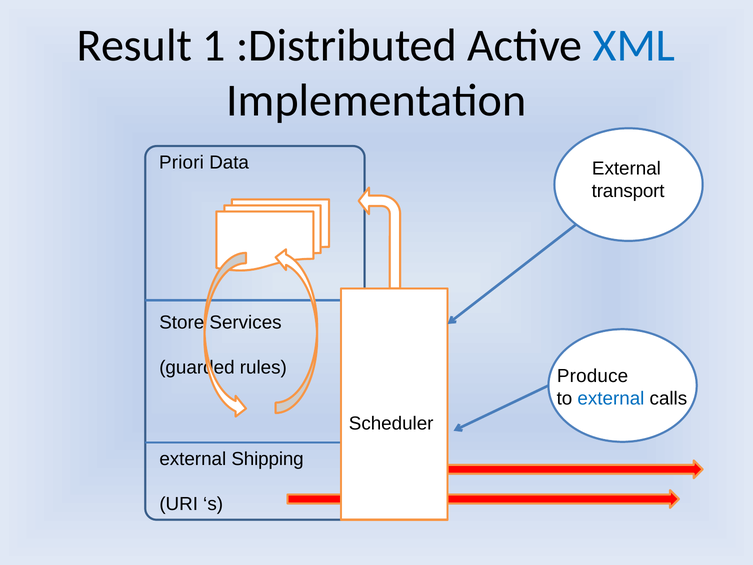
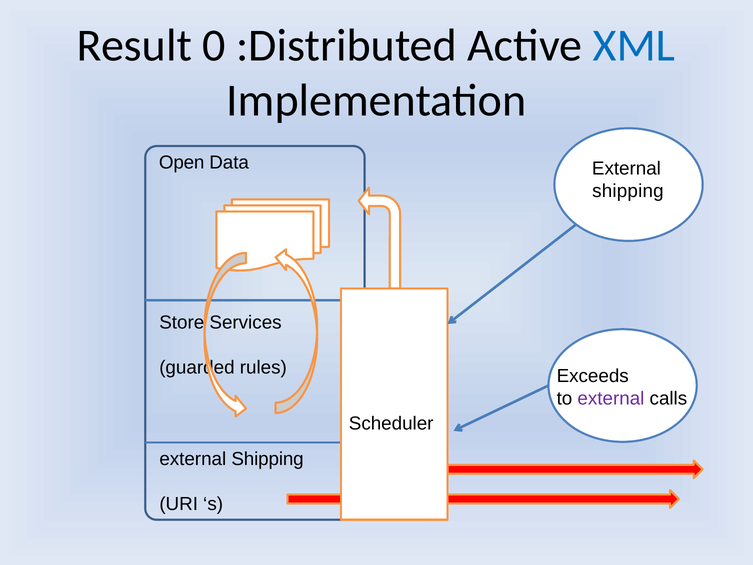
1: 1 -> 0
Priori: Priori -> Open
transport at (628, 191): transport -> shipping
Produce: Produce -> Exceeds
external at (611, 398) colour: blue -> purple
